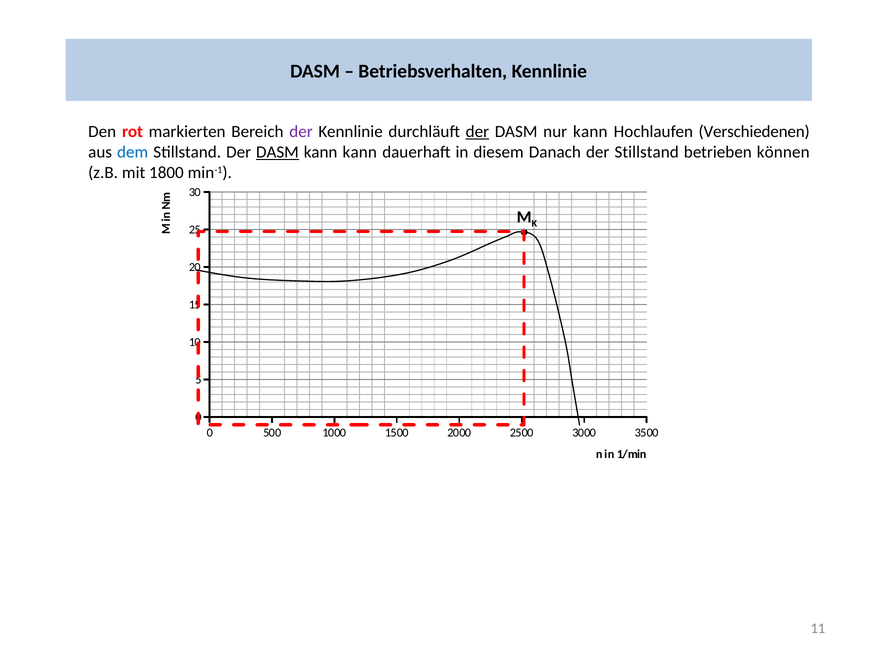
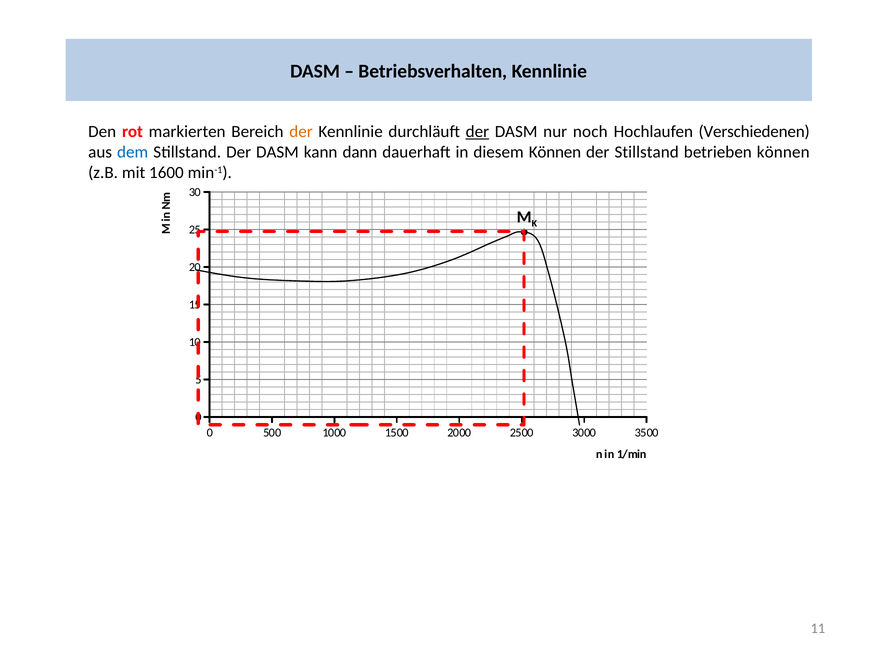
der at (301, 132) colour: purple -> orange
nur kann: kann -> noch
DASM at (277, 152) underline: present -> none
kann kann: kann -> dann
diesem Danach: Danach -> Können
1800: 1800 -> 1600
